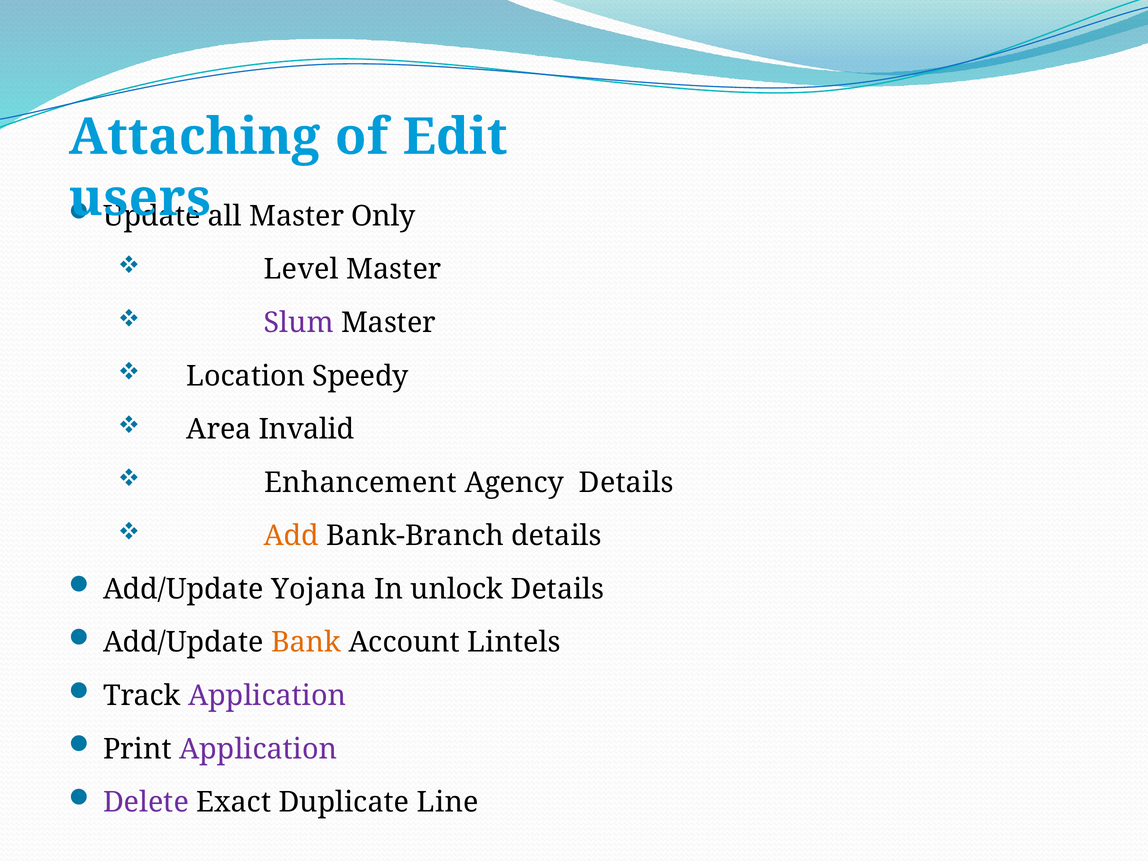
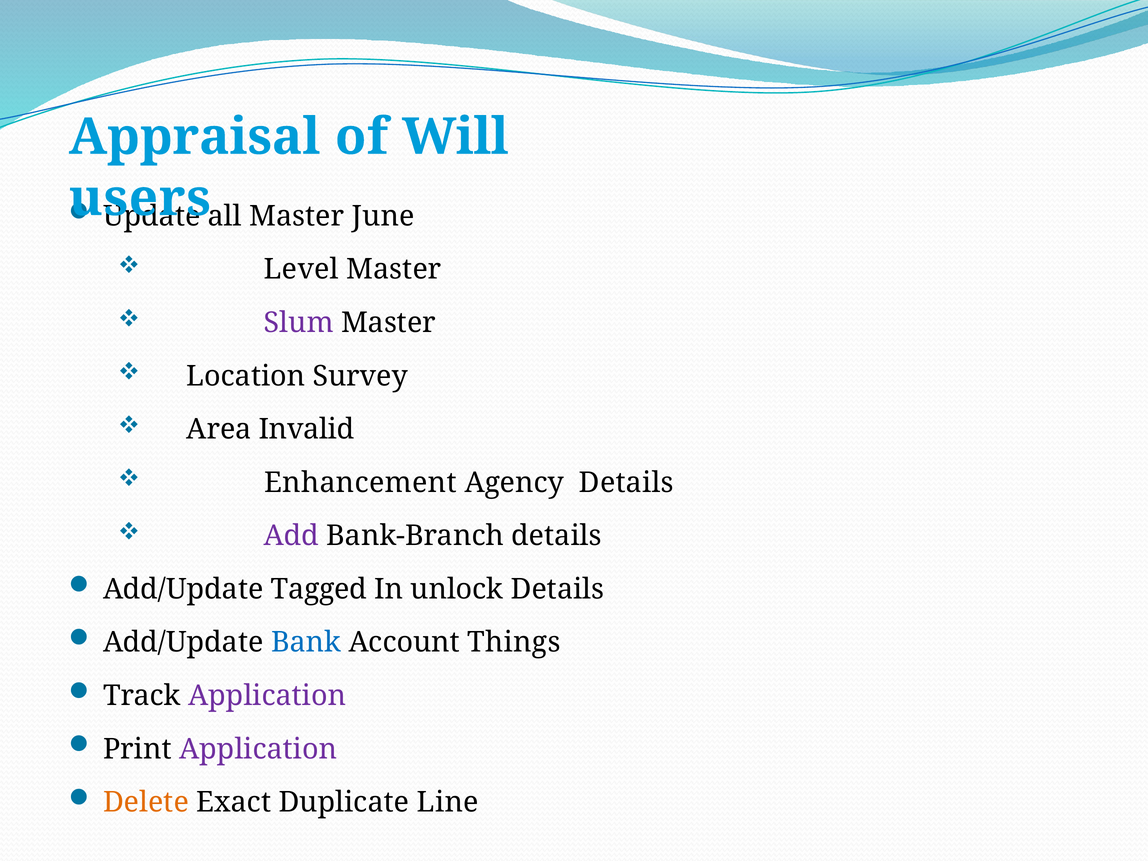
Attaching: Attaching -> Appraisal
Edit: Edit -> Will
Only: Only -> June
Speedy: Speedy -> Survey
Add colour: orange -> purple
Yojana: Yojana -> Tagged
Bank colour: orange -> blue
Lintels: Lintels -> Things
Delete colour: purple -> orange
